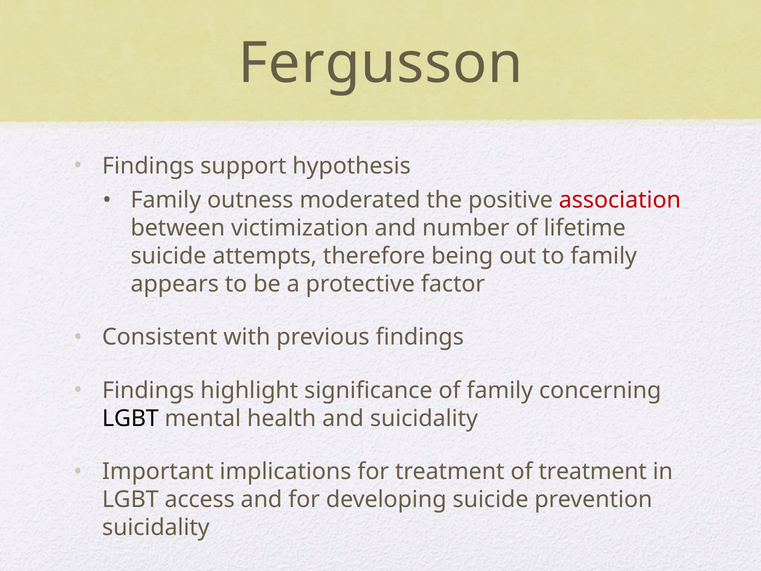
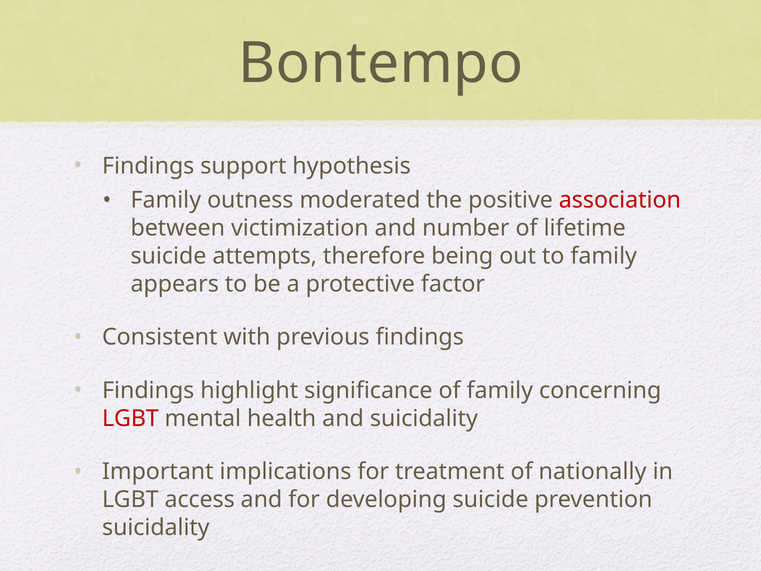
Fergusson: Fergusson -> Bontempo
LGBT at (130, 418) colour: black -> red
of treatment: treatment -> nationally
